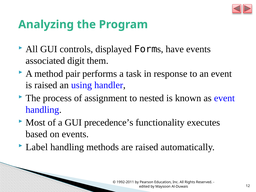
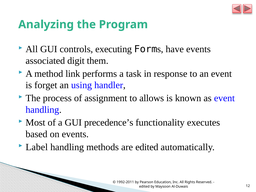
displayed: displayed -> executing
pair: pair -> link
is raised: raised -> forget
nested: nested -> allows
are raised: raised -> edited
